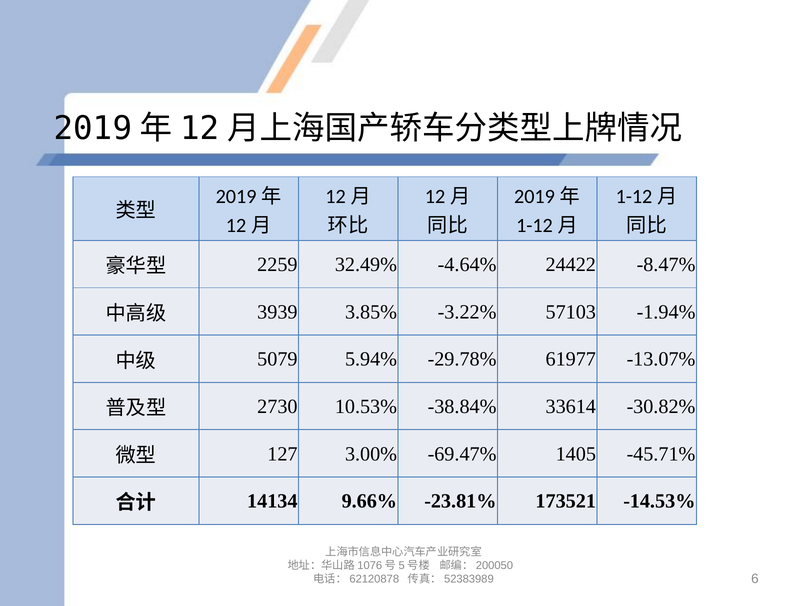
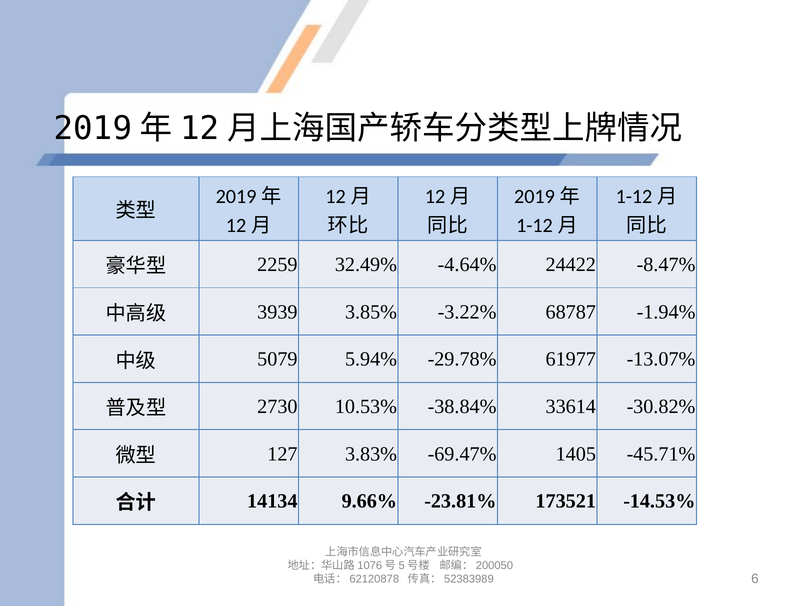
57103: 57103 -> 68787
3.00%: 3.00% -> 3.83%
